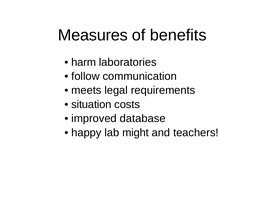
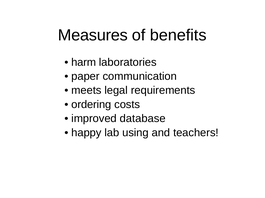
follow: follow -> paper
situation: situation -> ordering
might: might -> using
